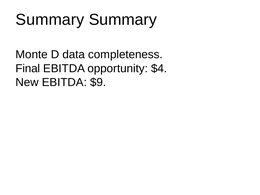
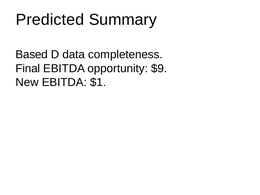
Summary at (50, 20): Summary -> Predicted
Monte: Monte -> Based
$4: $4 -> $9
$9: $9 -> $1
